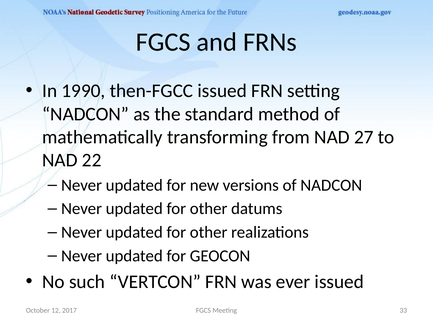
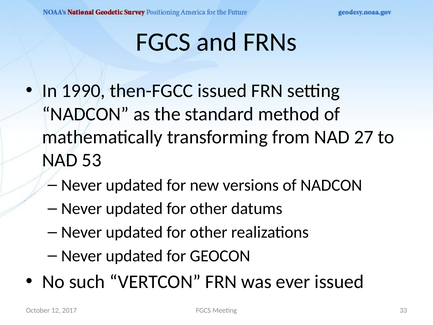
22: 22 -> 53
